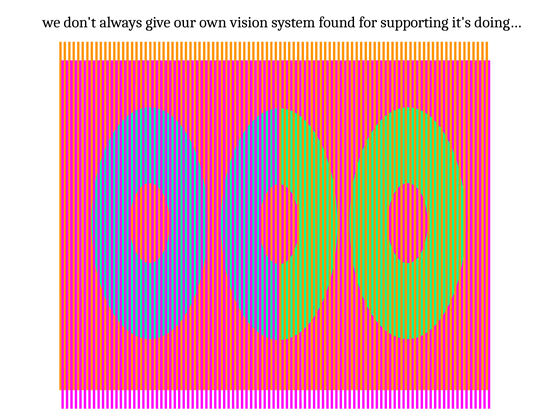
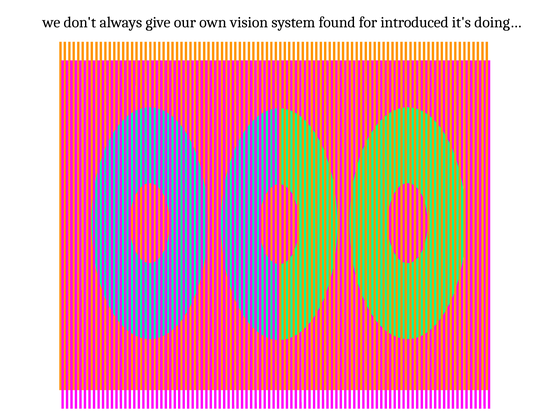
supporting: supporting -> introduced
